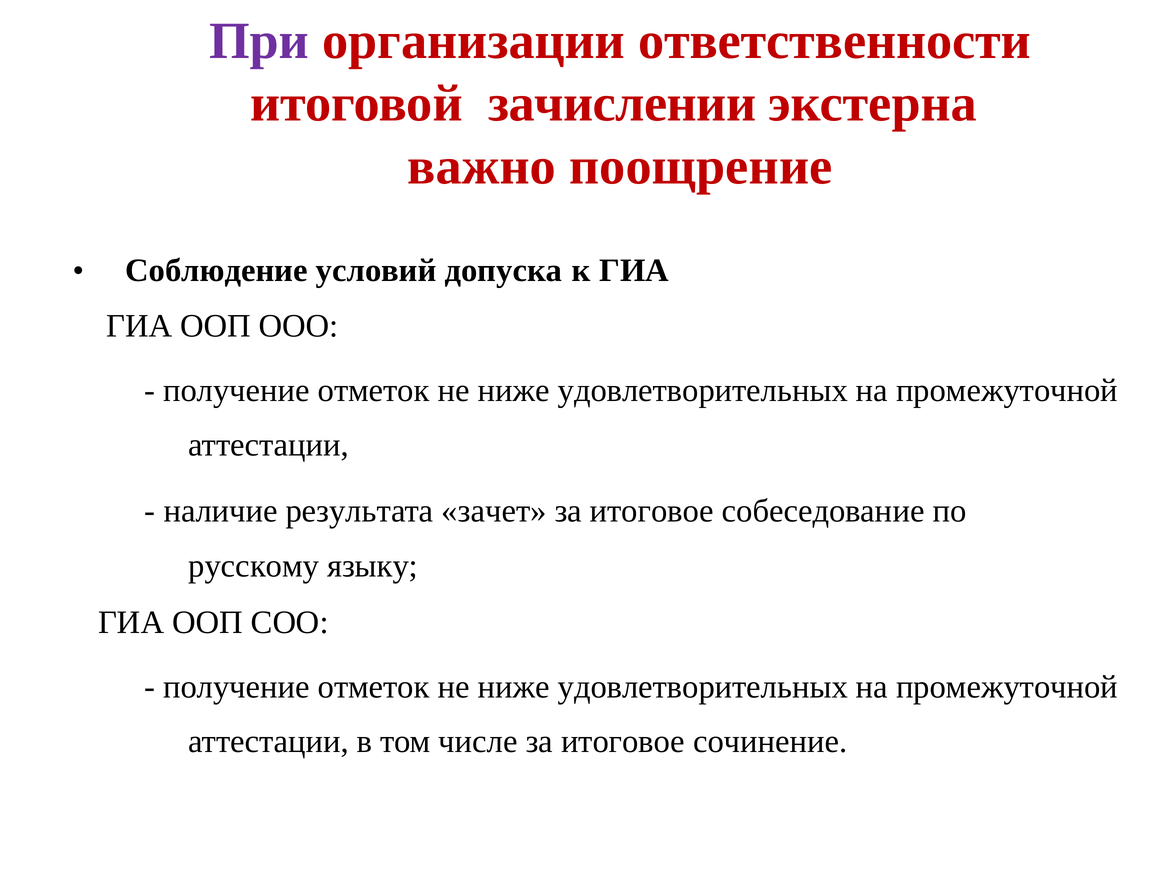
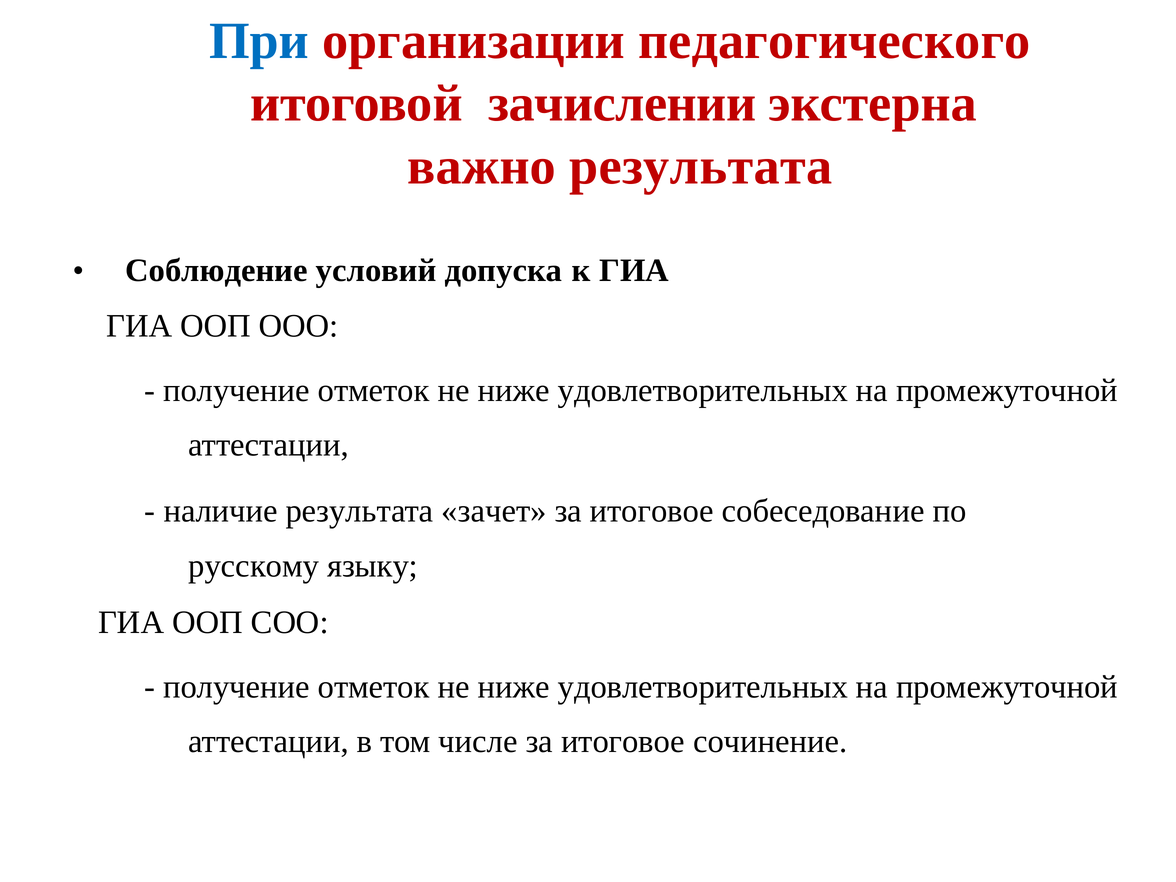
При colour: purple -> blue
ответственности: ответственности -> педагогического
важно поощрение: поощрение -> результата
